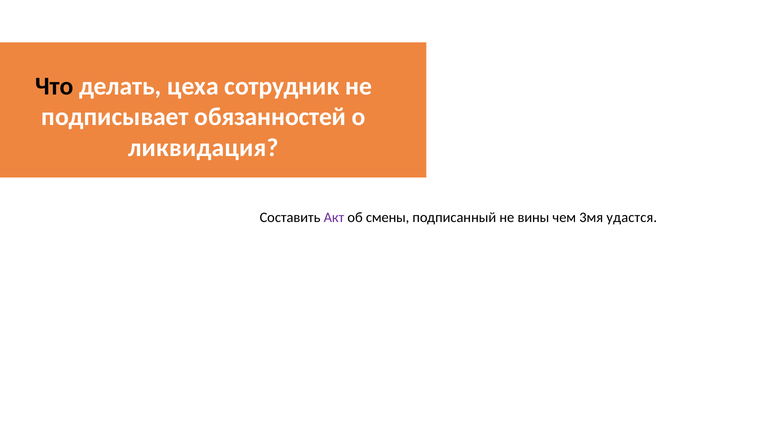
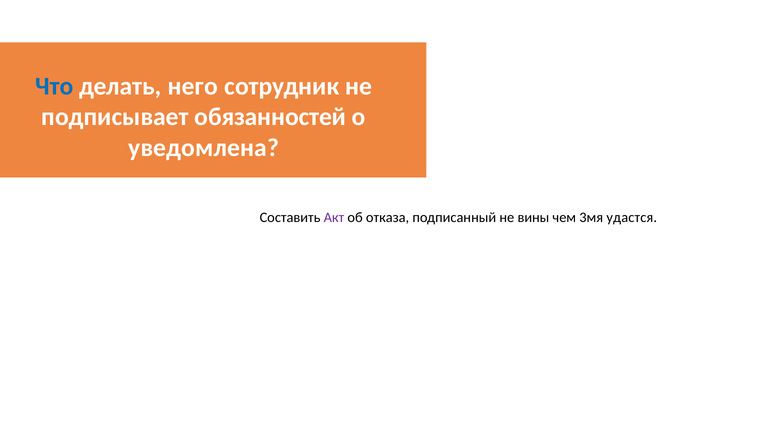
Что colour: black -> blue
цеха: цеха -> него
ликвидация: ликвидация -> уведомлена
смены: смены -> отказа
